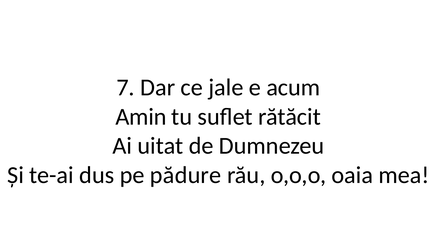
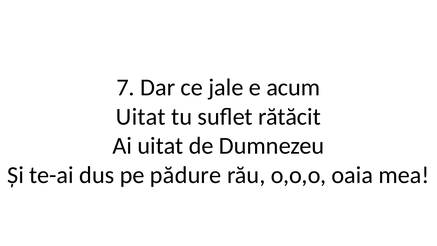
Amin at (141, 117): Amin -> Uitat
